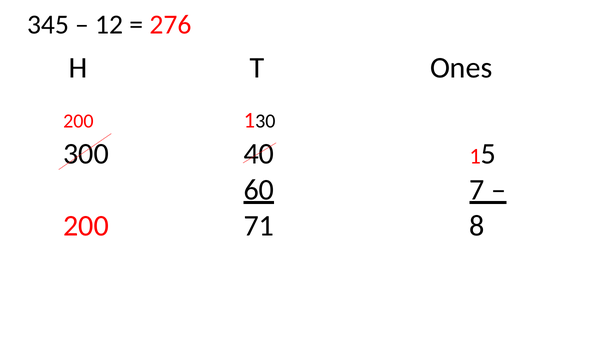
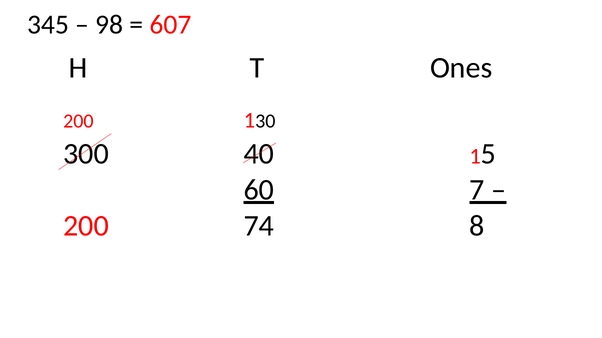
12: 12 -> 98
276: 276 -> 607
71: 71 -> 74
